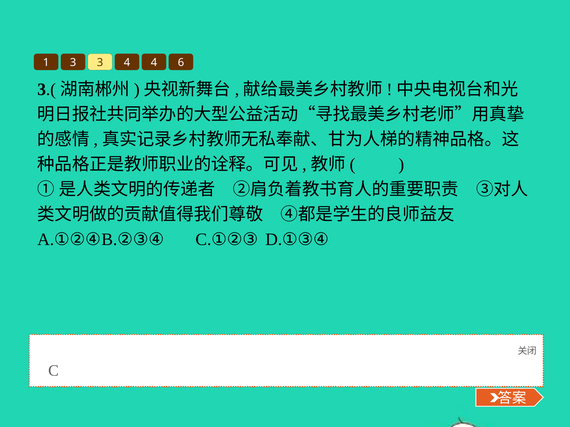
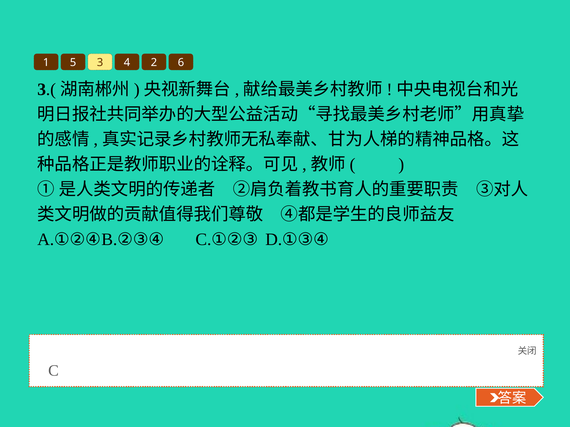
1 3: 3 -> 5
4 4: 4 -> 2
